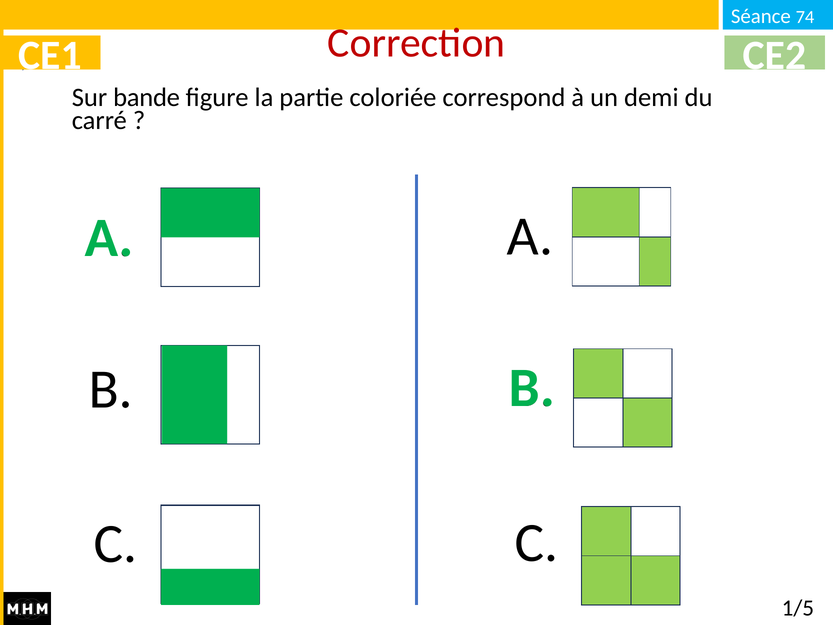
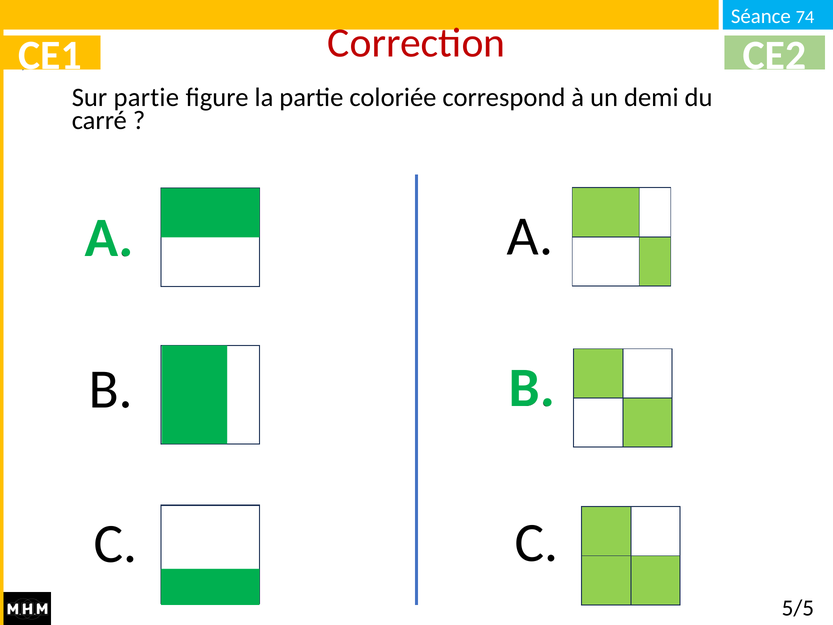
Sur bande: bande -> partie
1/5: 1/5 -> 5/5
